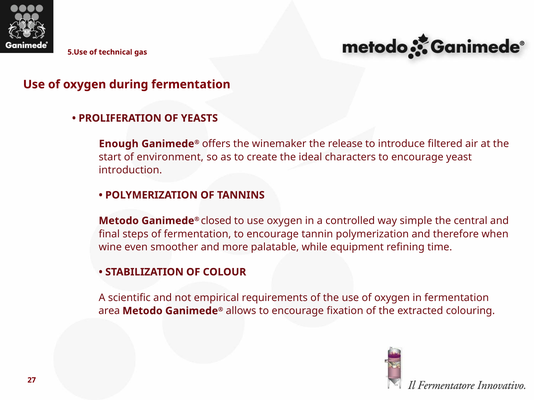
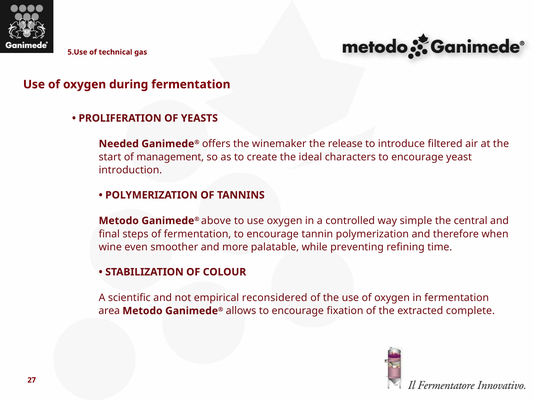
Enough: Enough -> Needed
environment: environment -> management
closed: closed -> above
equipment: equipment -> preventing
requirements: requirements -> reconsidered
colouring: colouring -> complete
